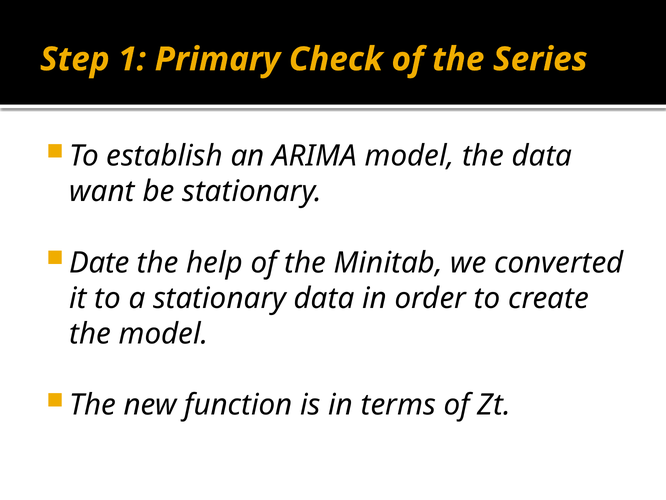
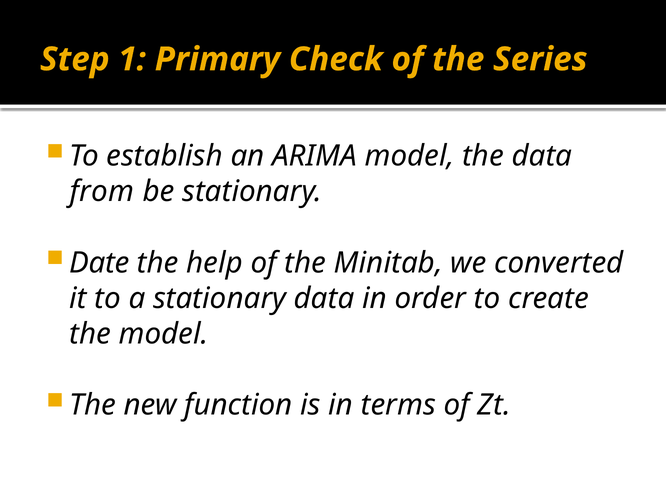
want: want -> from
